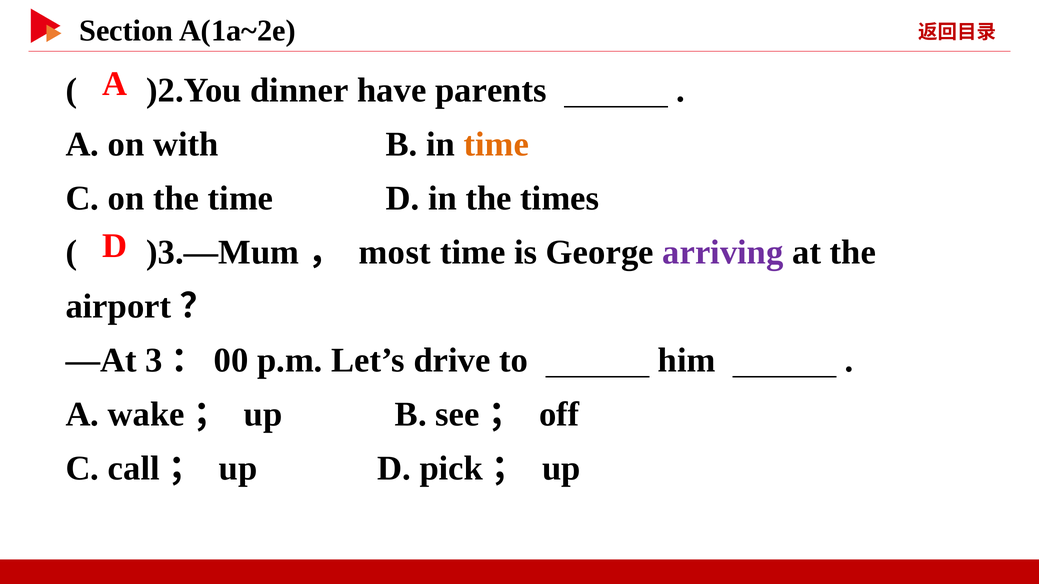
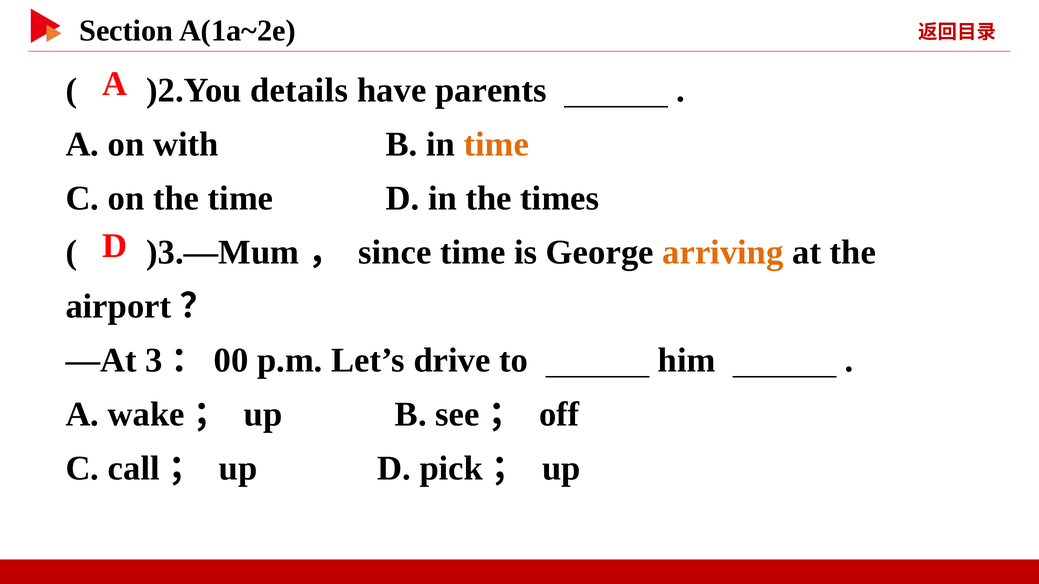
dinner: dinner -> details
most: most -> since
arriving colour: purple -> orange
